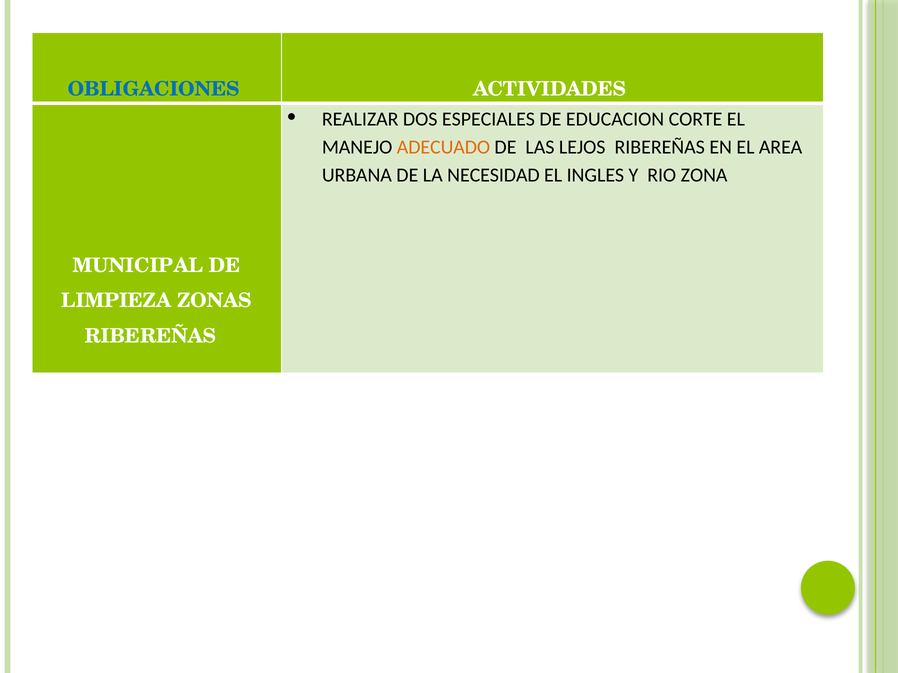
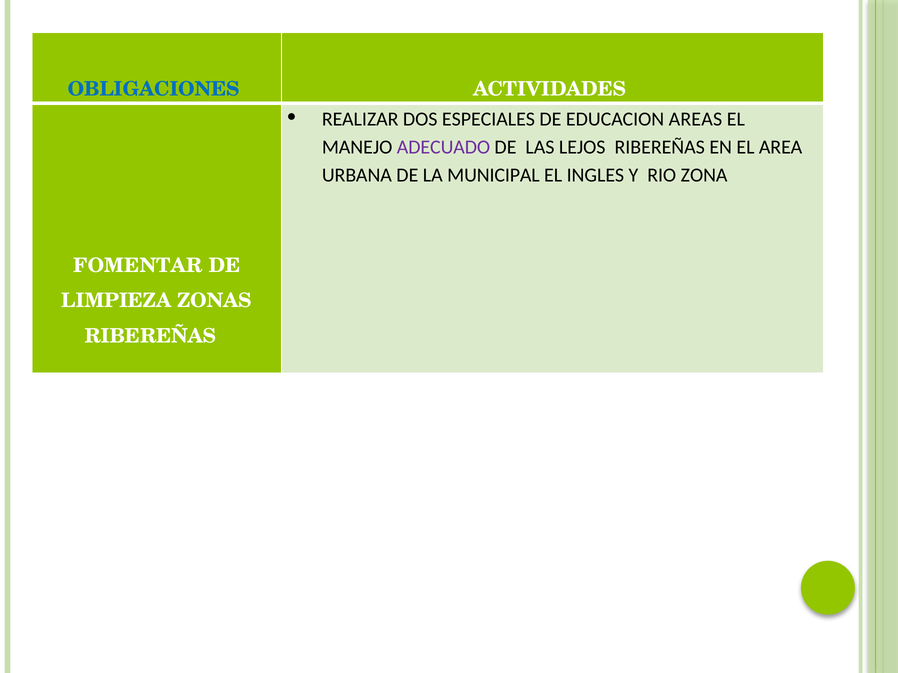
CORTE: CORTE -> AREAS
ADECUADO colour: orange -> purple
NECESIDAD: NECESIDAD -> MUNICIPAL
MUNICIPAL: MUNICIPAL -> FOMENTAR
